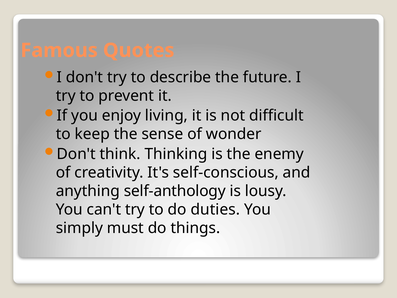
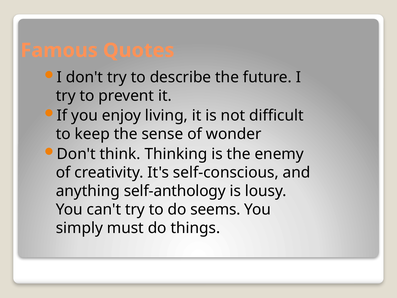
duties: duties -> seems
